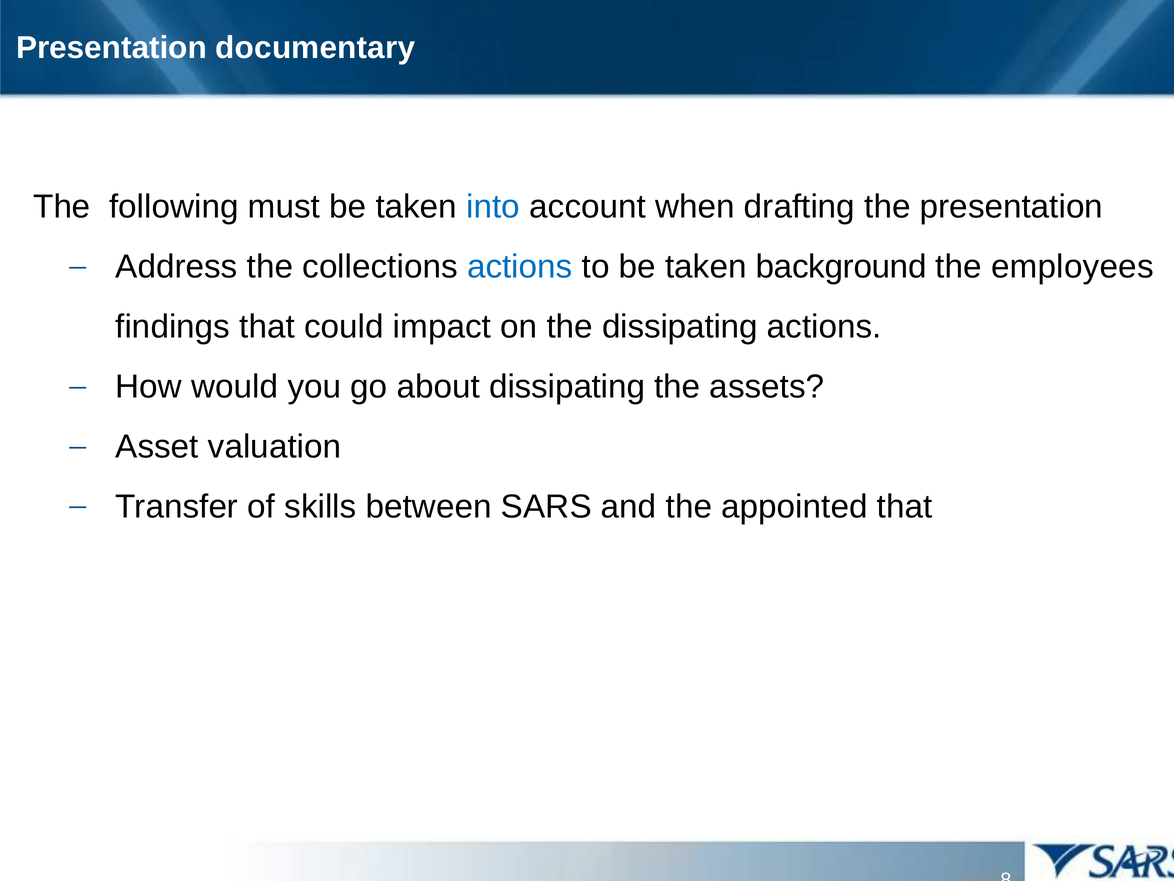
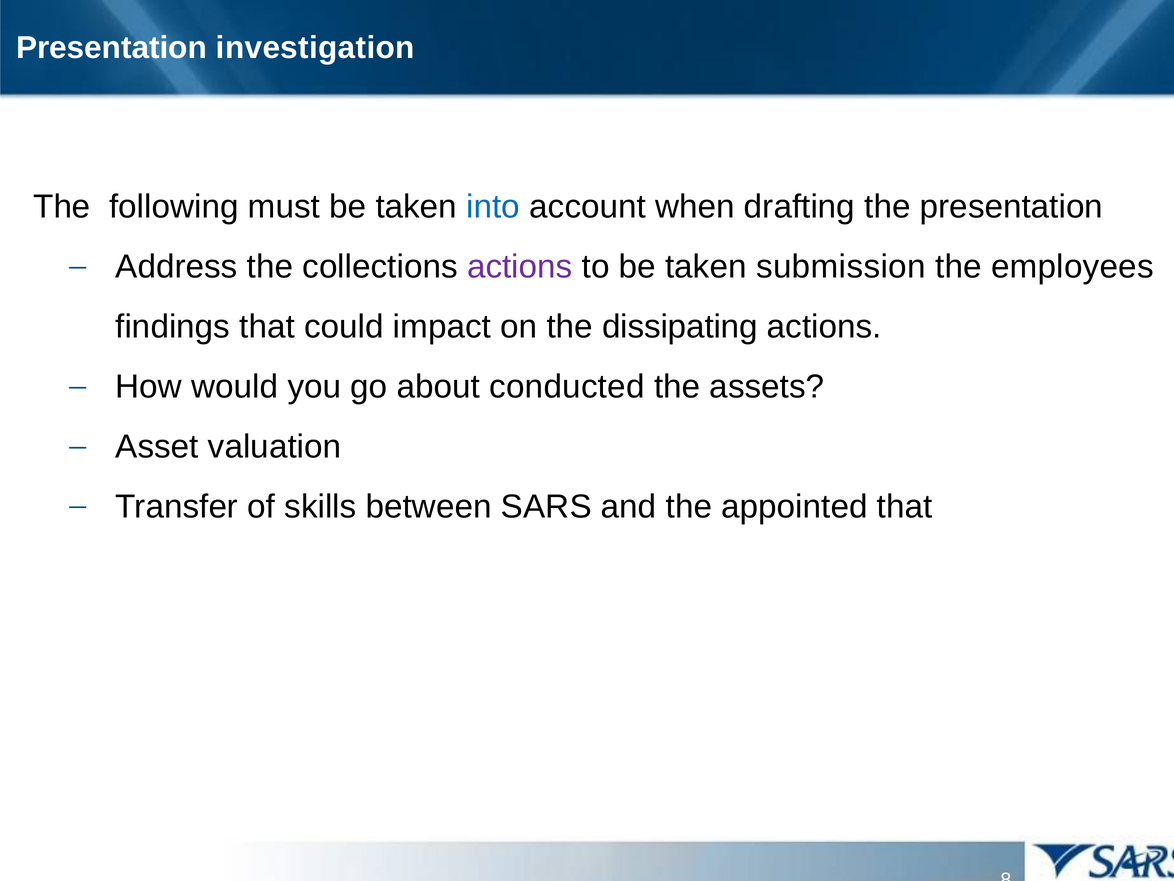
documentary: documentary -> investigation
actions at (520, 267) colour: blue -> purple
background: background -> submission
about dissipating: dissipating -> conducted
